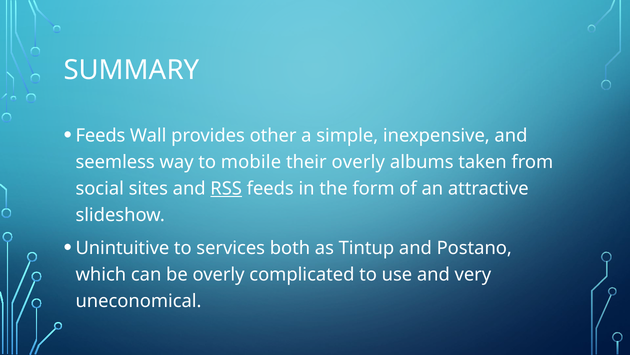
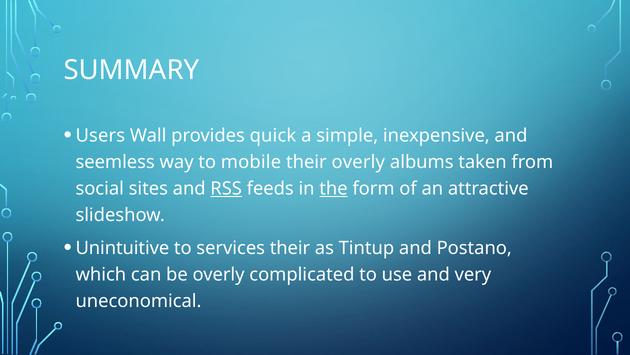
Feeds at (100, 135): Feeds -> Users
other: other -> quick
the underline: none -> present
services both: both -> their
